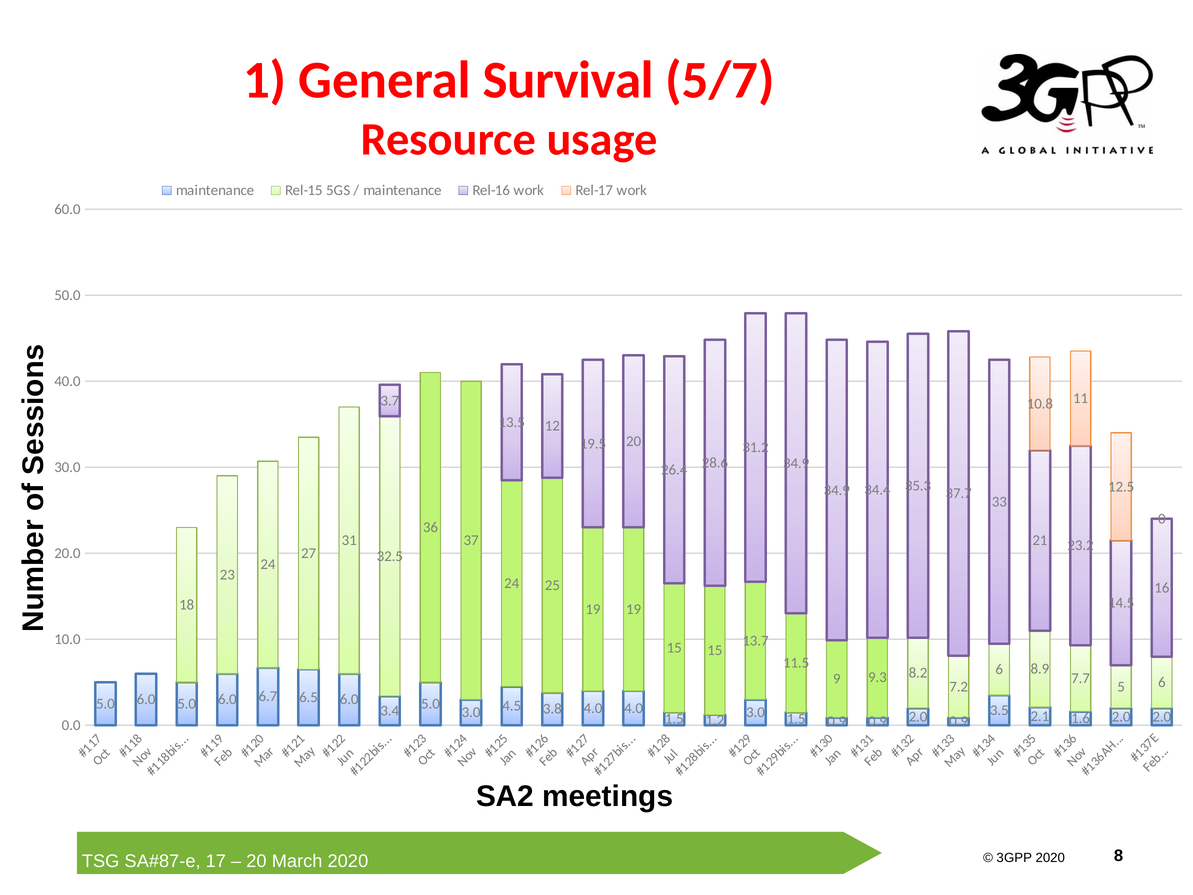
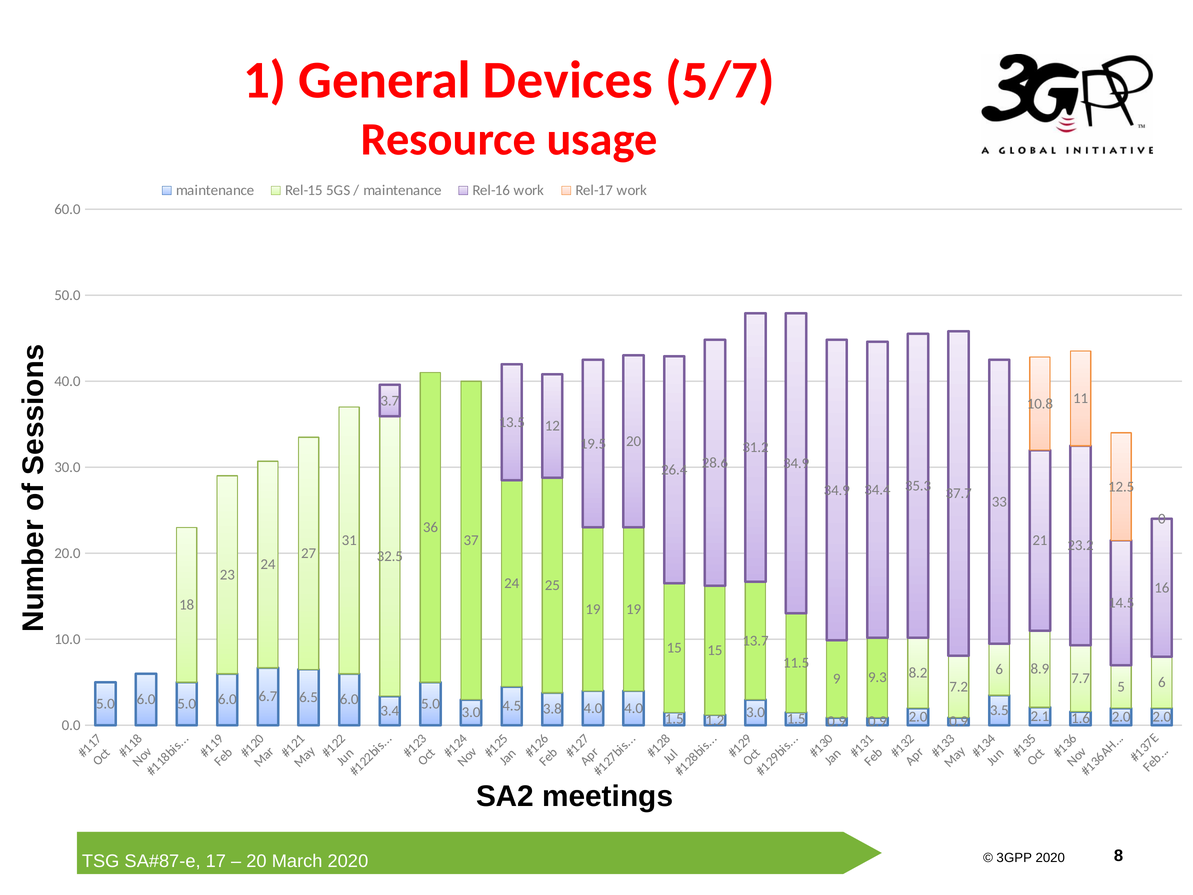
Survival: Survival -> Devices
